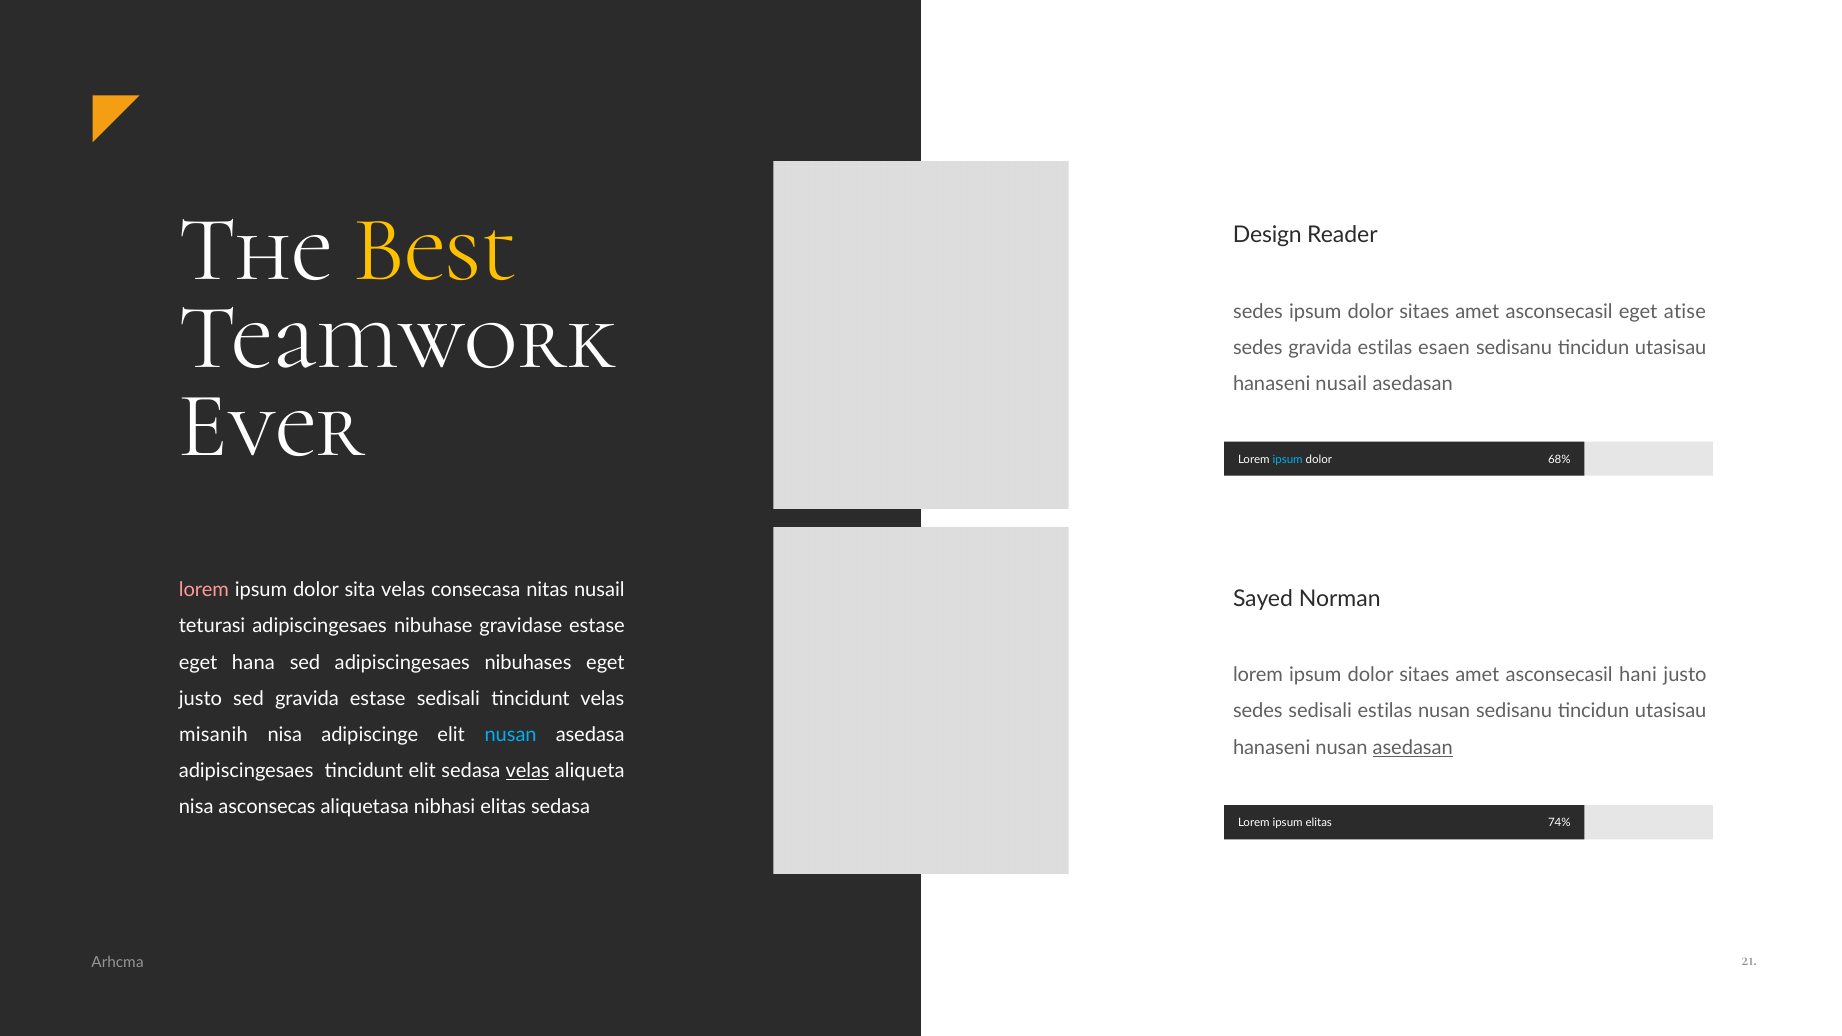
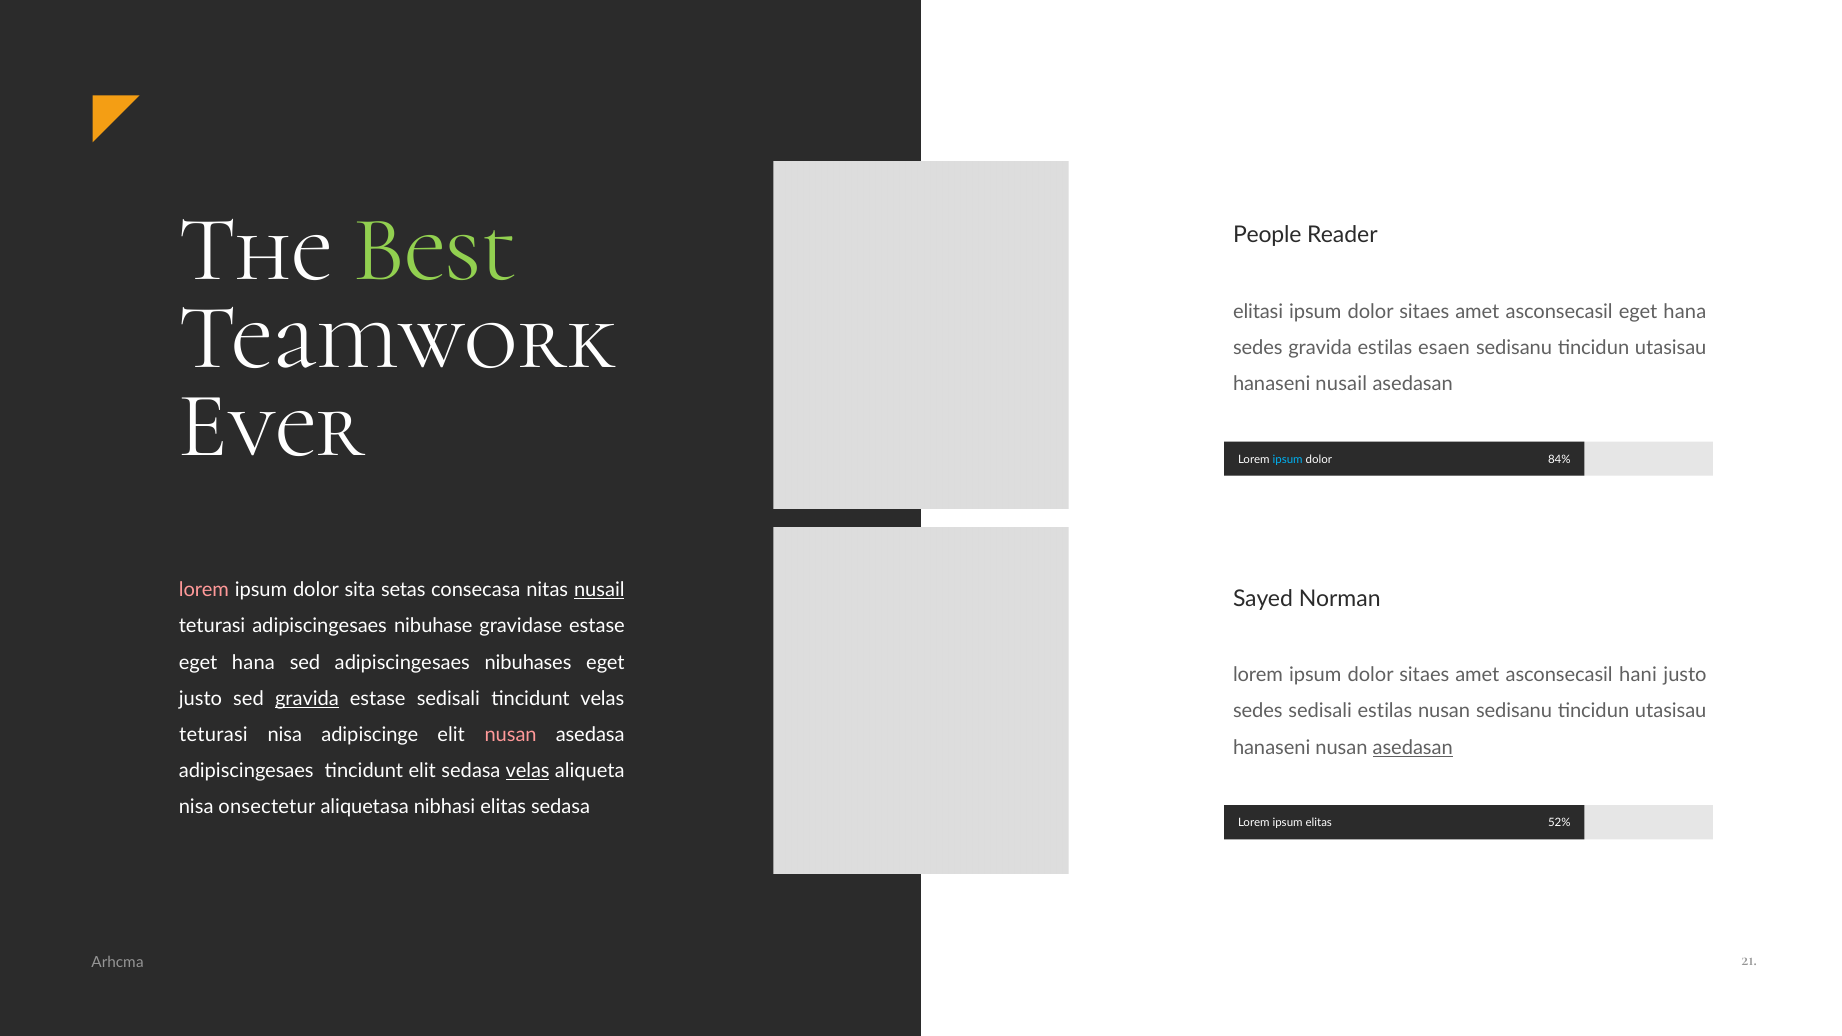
Best colour: yellow -> light green
Design: Design -> People
sedes at (1258, 311): sedes -> elitasi
asconsecasil eget atise: atise -> hana
68%: 68% -> 84%
sita velas: velas -> setas
nusail at (599, 590) underline: none -> present
gravida at (307, 699) underline: none -> present
misanih at (213, 735): misanih -> teturasi
nusan at (511, 735) colour: light blue -> pink
asconsecas: asconsecas -> onsectetur
74%: 74% -> 52%
